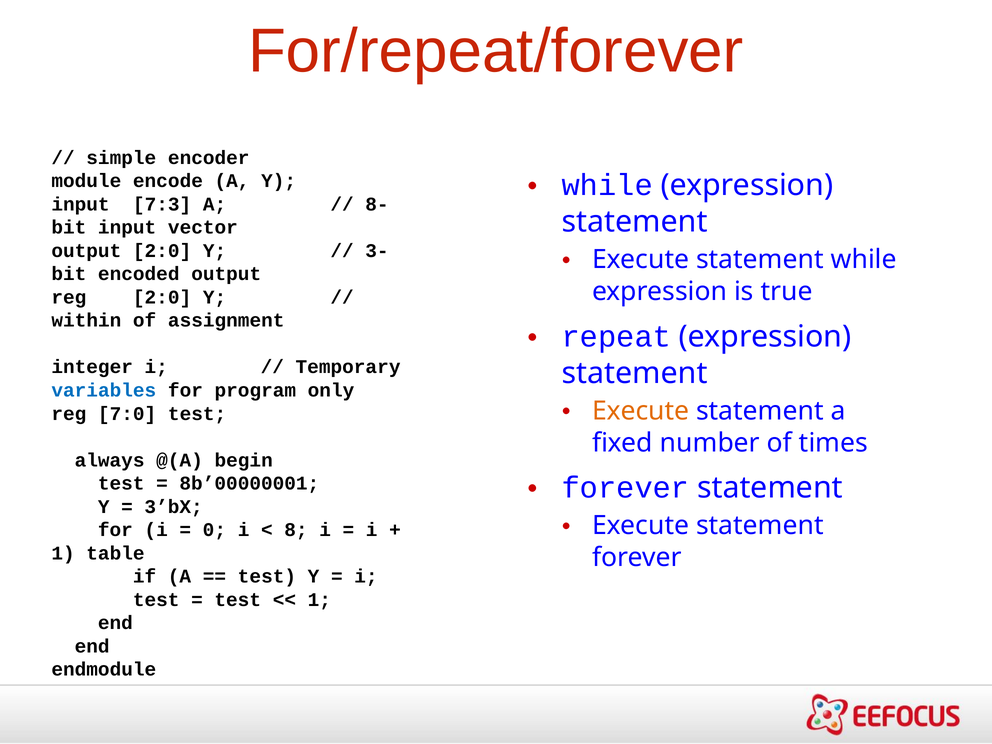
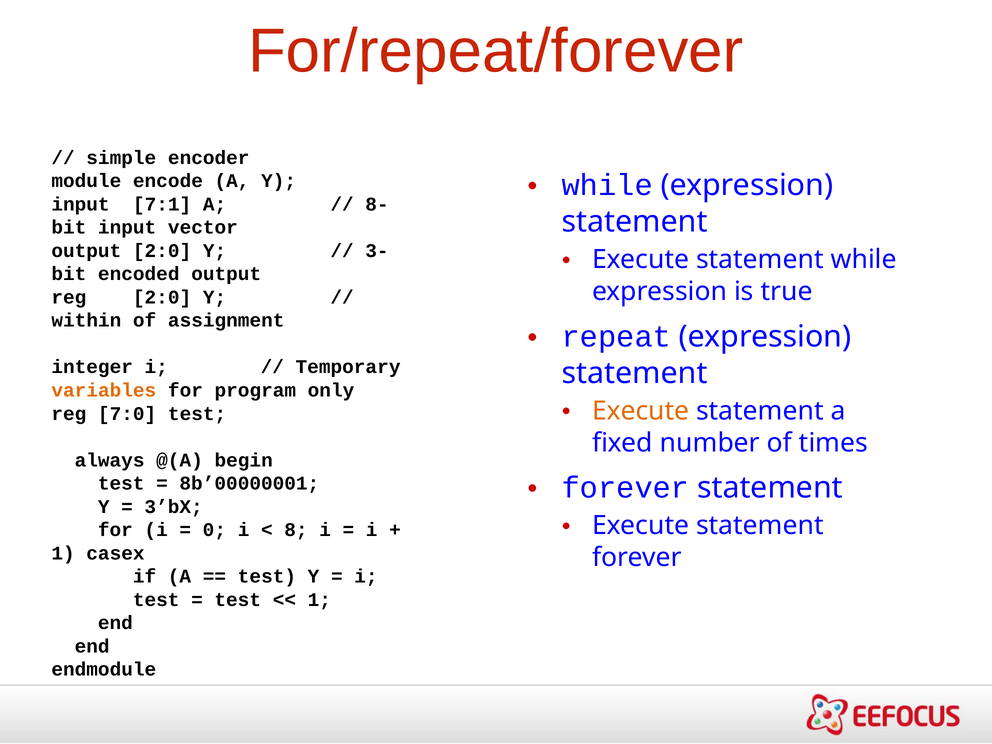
7:3: 7:3 -> 7:1
variables colour: blue -> orange
table: table -> casex
